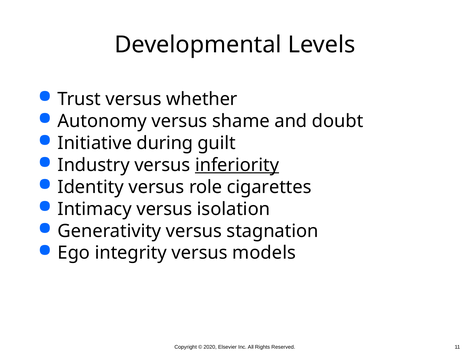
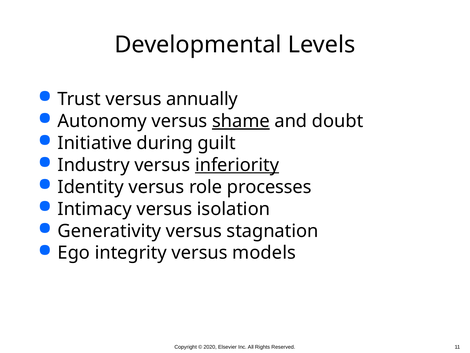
whether: whether -> annually
shame underline: none -> present
cigarettes: cigarettes -> processes
